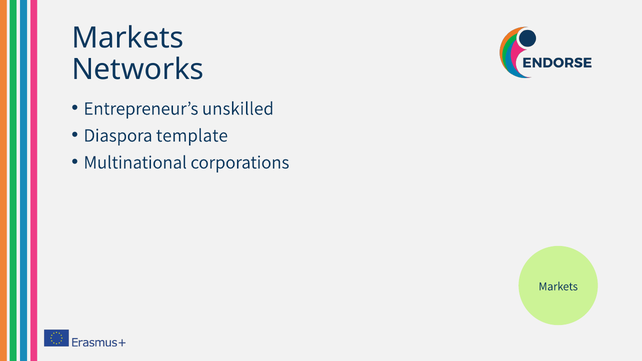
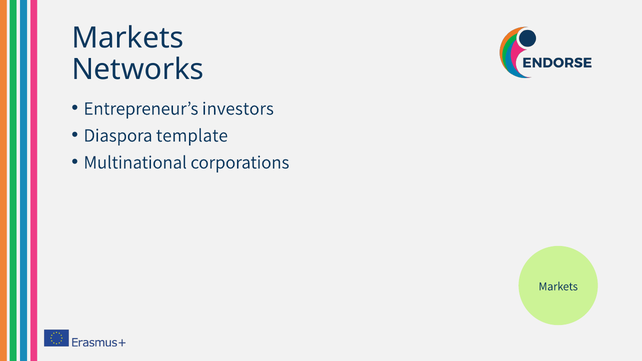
unskilled: unskilled -> investors
